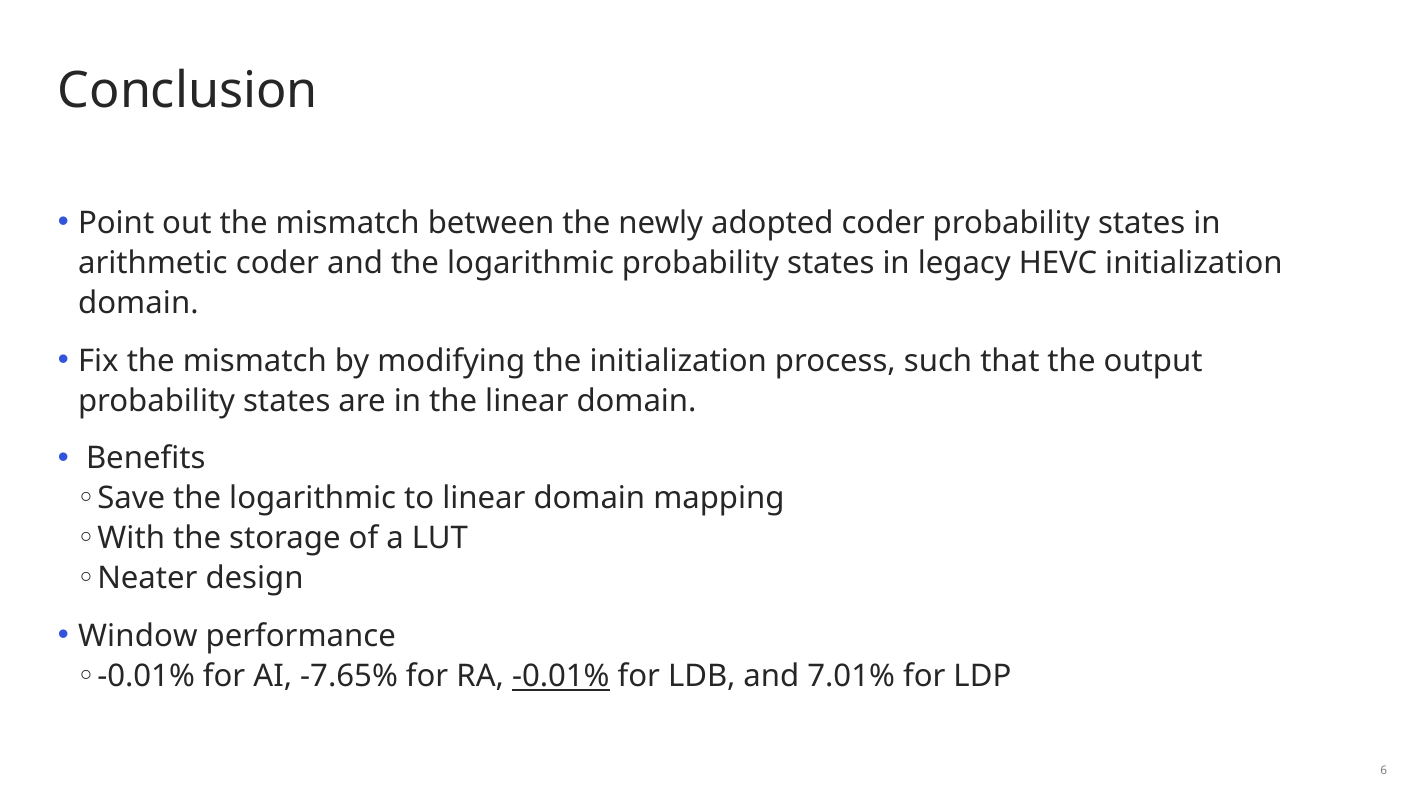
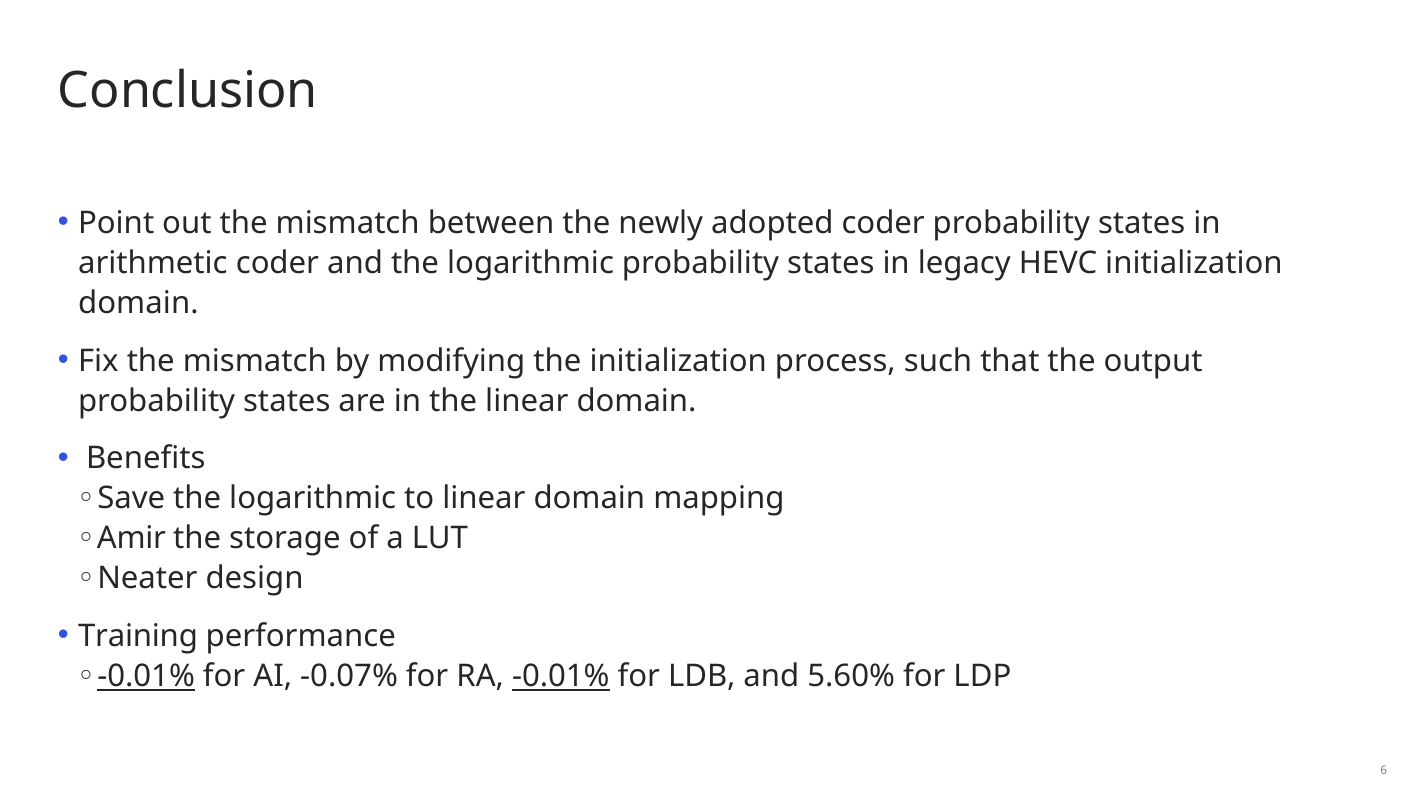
With: With -> Amir
Window: Window -> Training
-0.01% at (146, 676) underline: none -> present
-7.65%: -7.65% -> -0.07%
7.01%: 7.01% -> 5.60%
